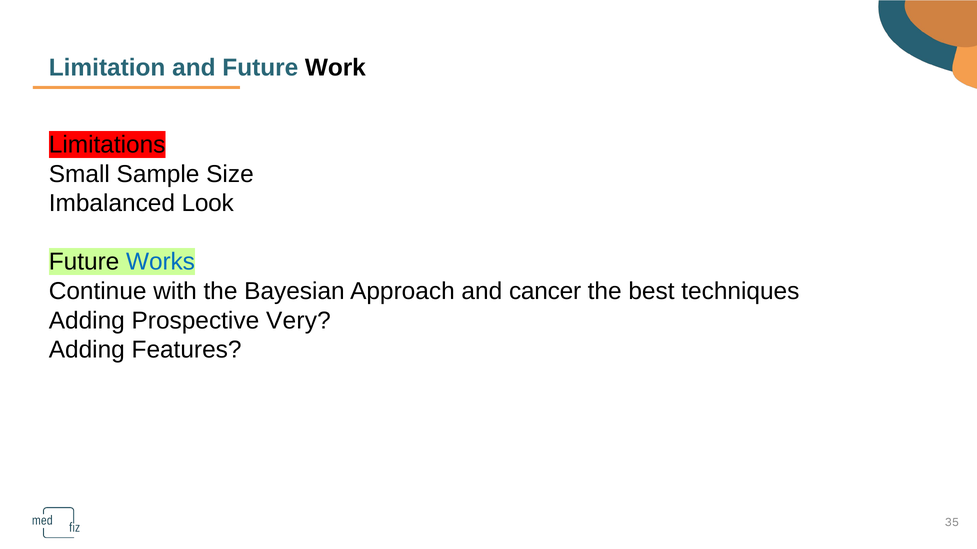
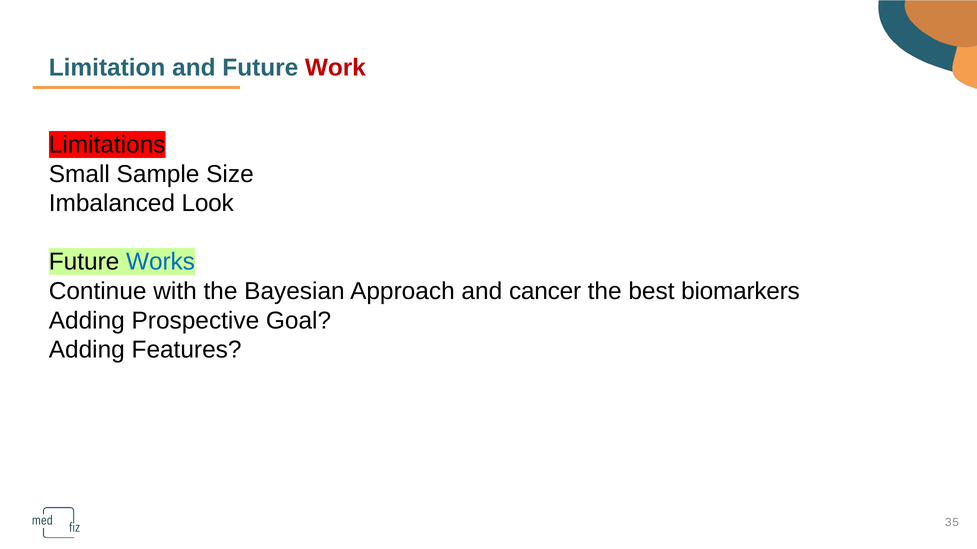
Work colour: black -> red
techniques: techniques -> biomarkers
Very: Very -> Goal
